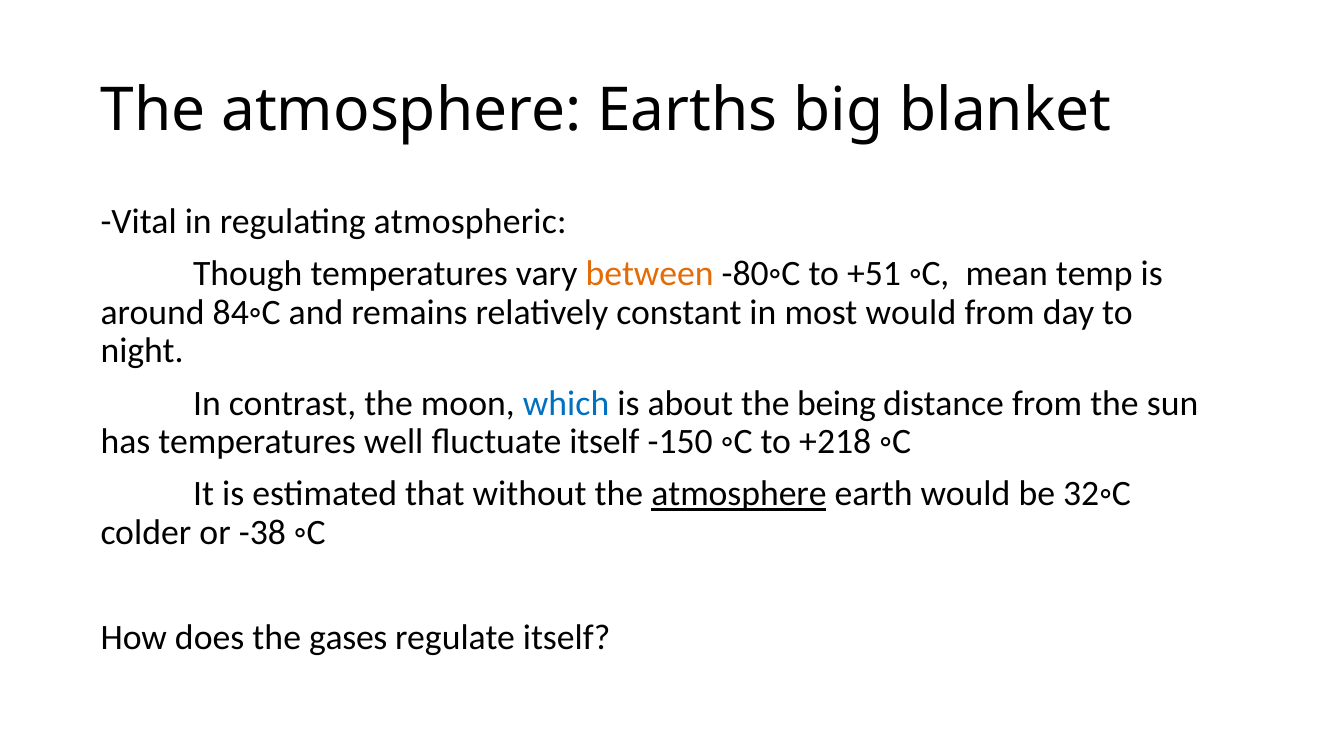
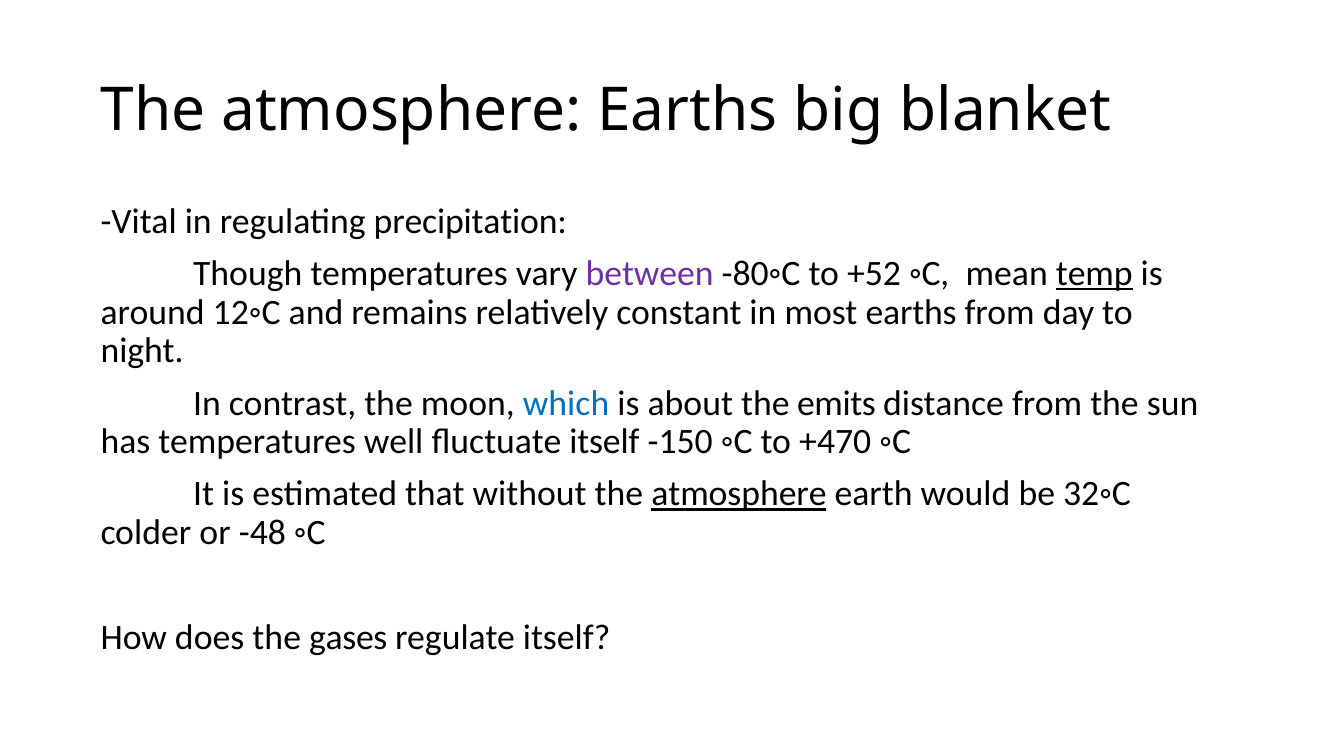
atmospheric: atmospheric -> precipitation
between colour: orange -> purple
+51: +51 -> +52
temp underline: none -> present
84◦C: 84◦C -> 12◦C
most would: would -> earths
being: being -> emits
+218: +218 -> +470
-38: -38 -> -48
